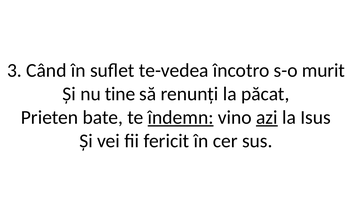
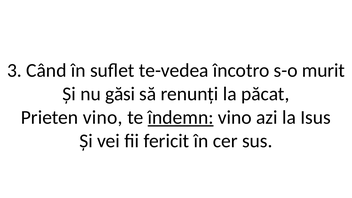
tine: tine -> găsi
Prieten bate: bate -> vino
azi underline: present -> none
